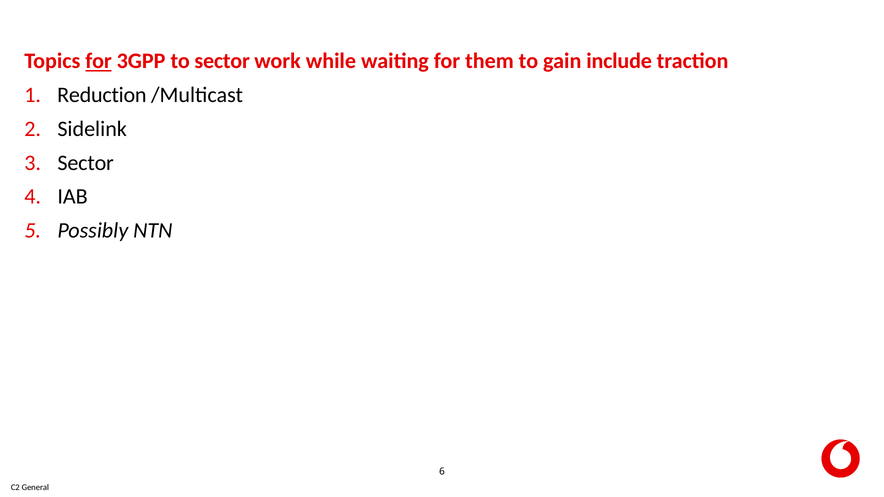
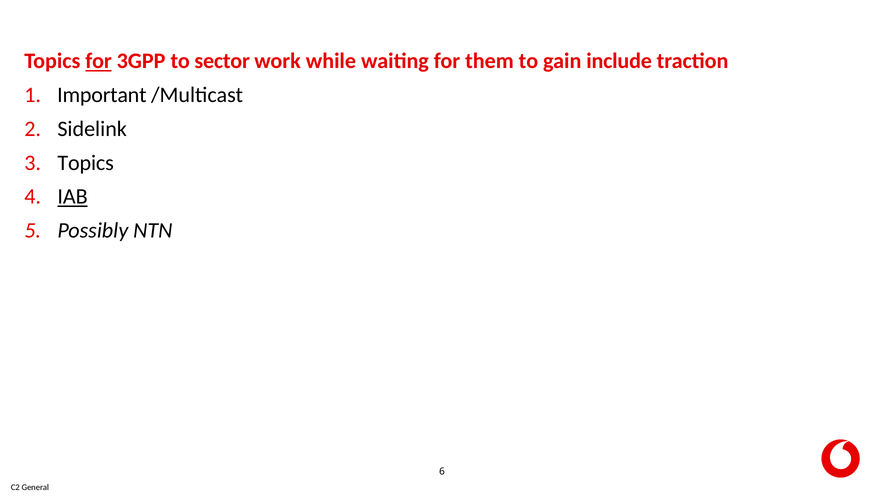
Reduction: Reduction -> Important
Sector at (86, 163): Sector -> Topics
IAB underline: none -> present
